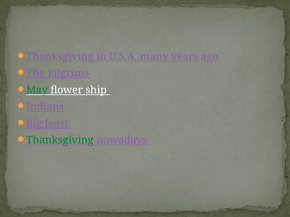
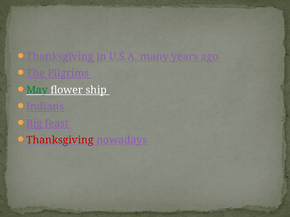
Thanksgiving at (60, 140) colour: green -> red
